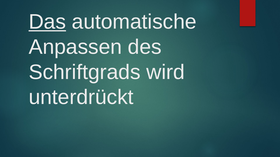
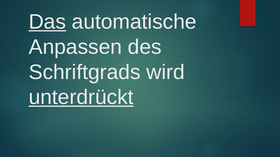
unterdrückt underline: none -> present
